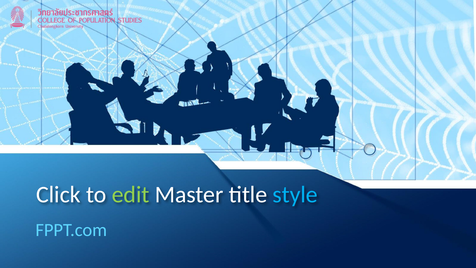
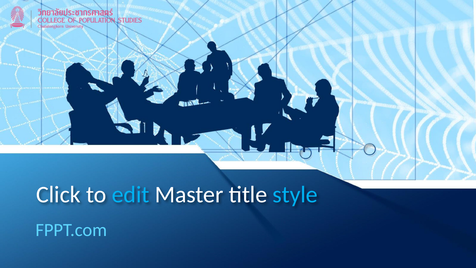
edit colour: light green -> light blue
